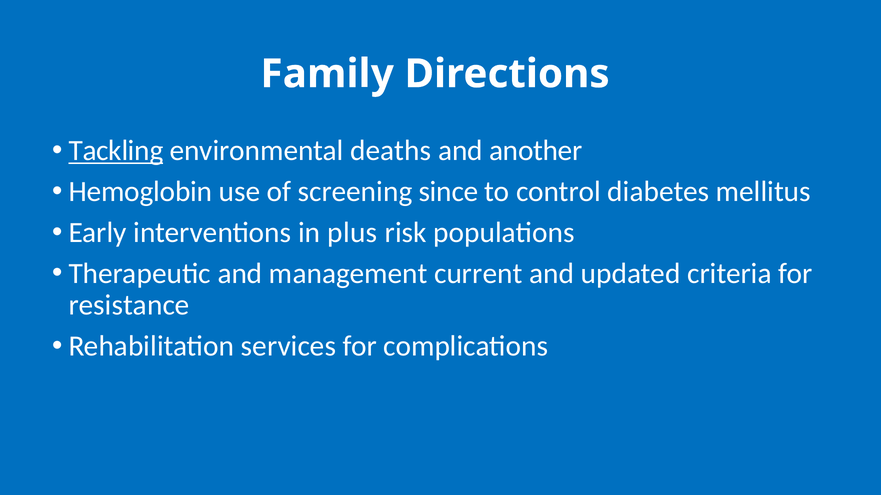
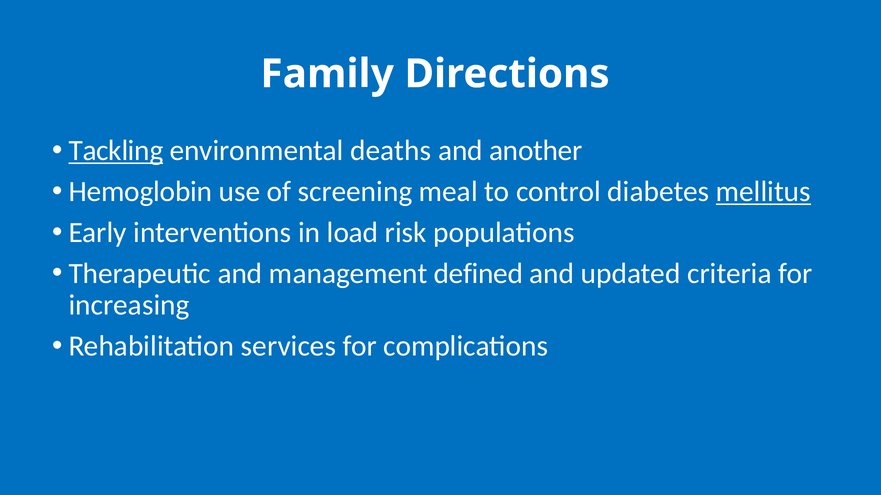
since: since -> meal
mellitus underline: none -> present
plus: plus -> load
current: current -> defined
resistance: resistance -> increasing
